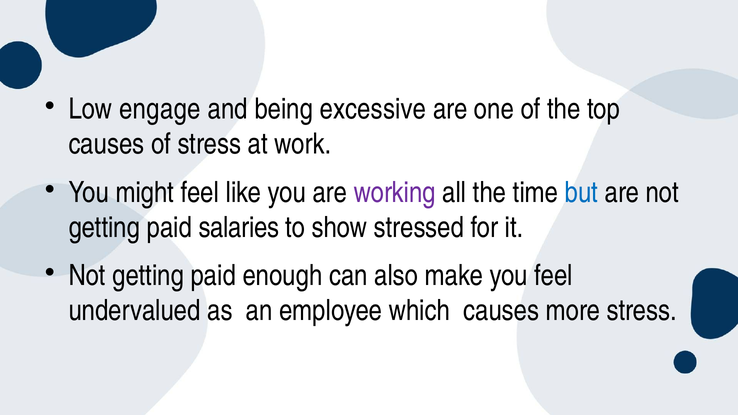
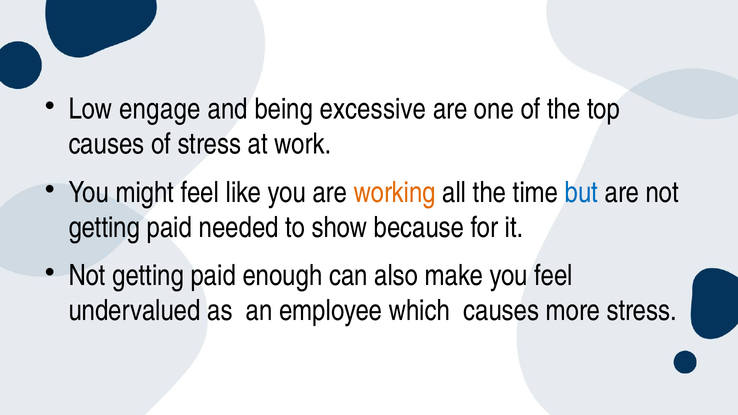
working colour: purple -> orange
salaries: salaries -> needed
stressed: stressed -> because
